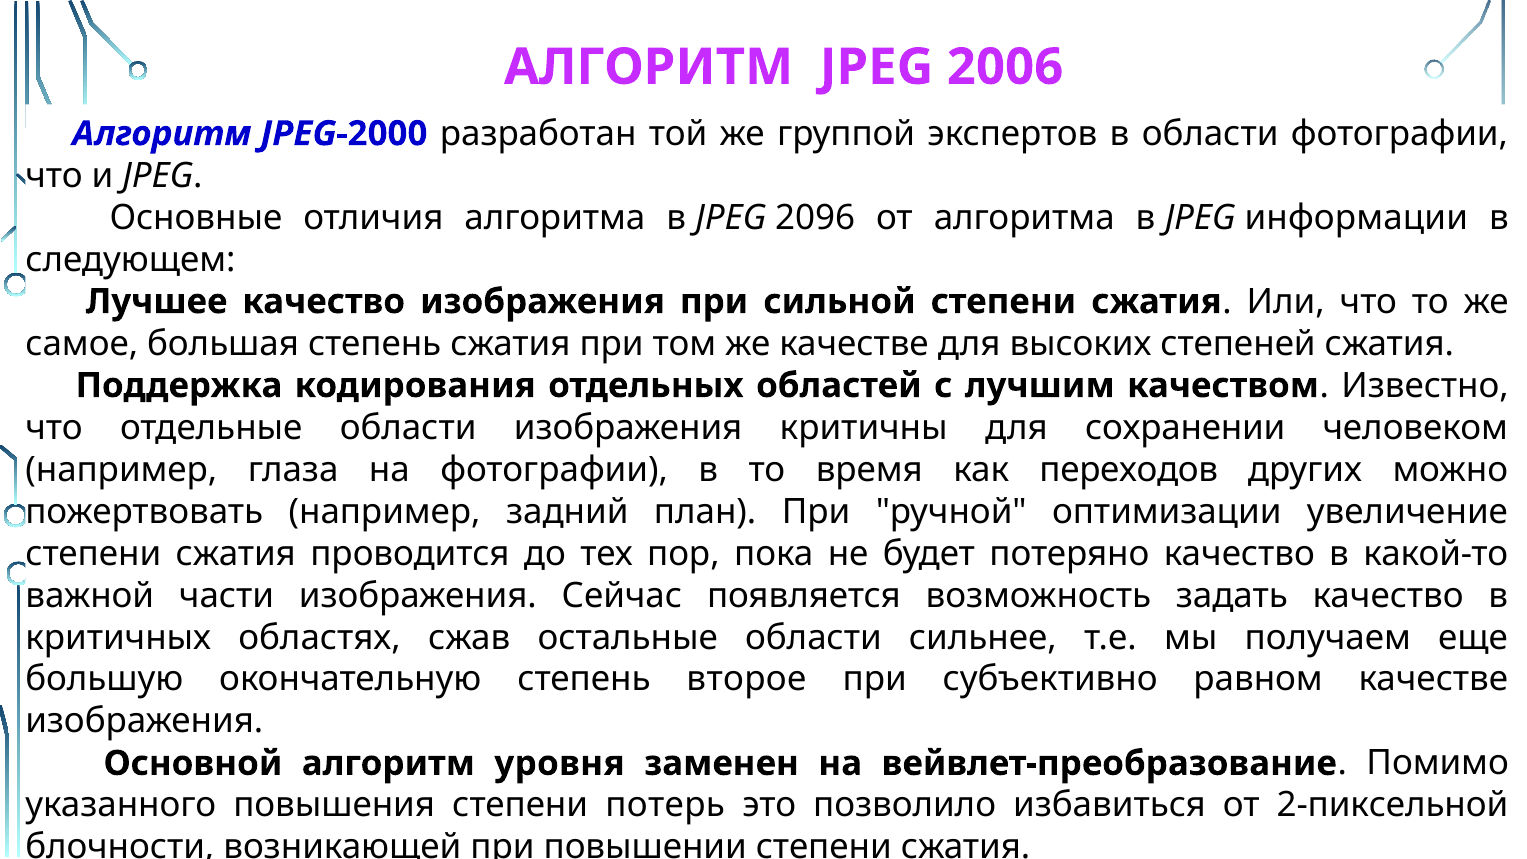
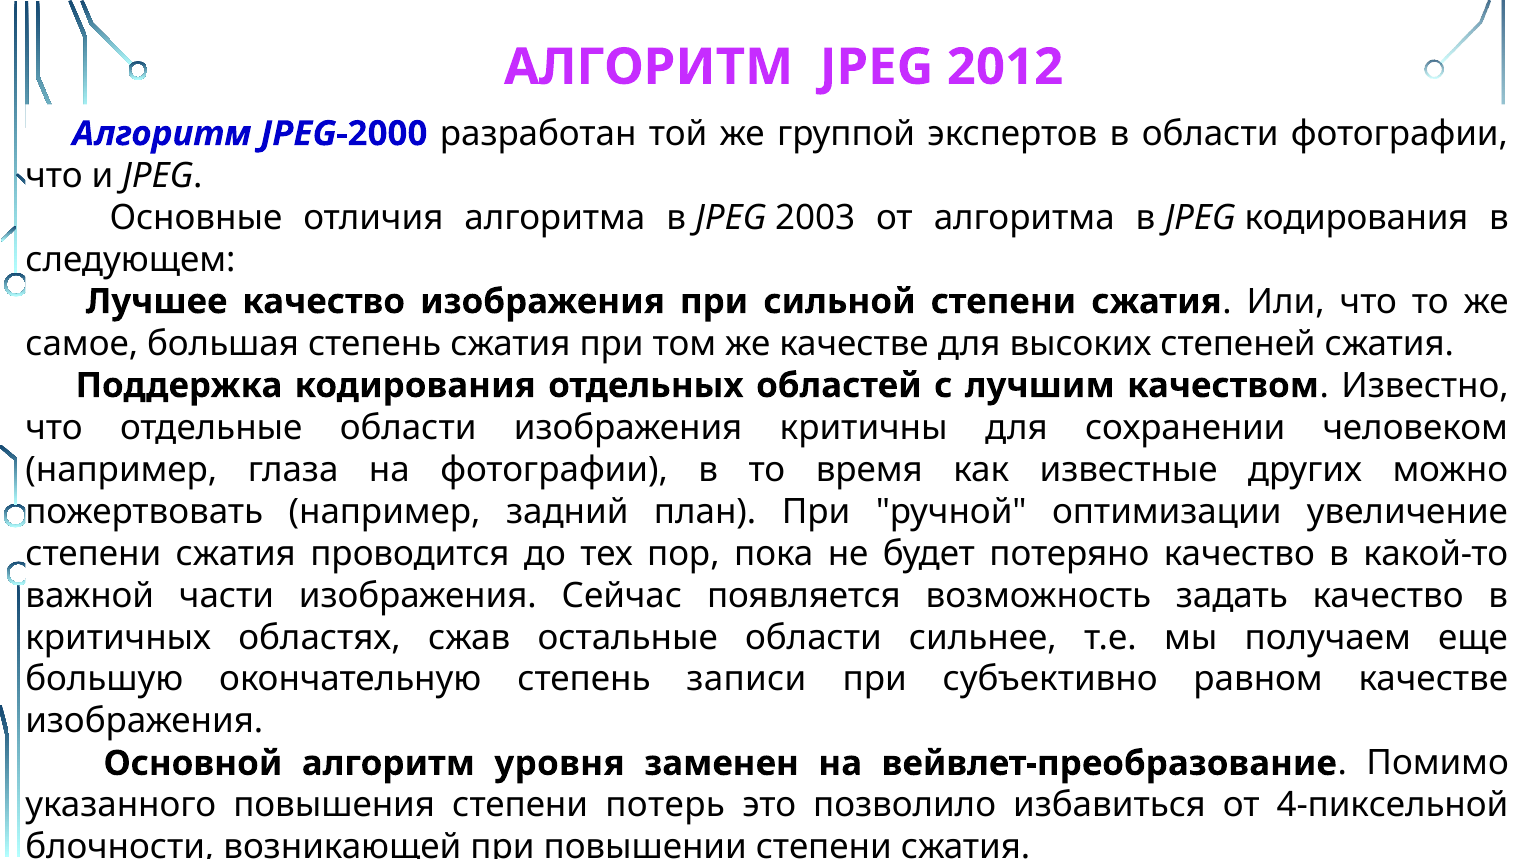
2006: 2006 -> 2012
2096: 2096 -> 2003
JPEG информации: информации -> кодирования
переходов: переходов -> известные
второе: второе -> записи
2-пиксельной: 2-пиксельной -> 4-пиксельной
